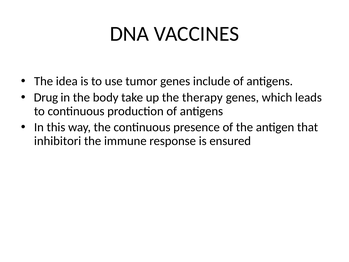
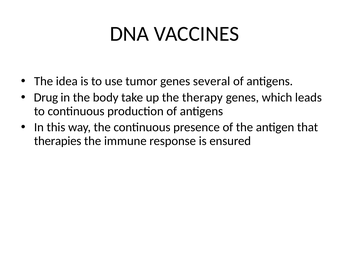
include: include -> several
inhibitori: inhibitori -> therapies
